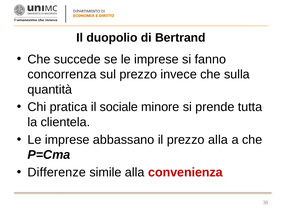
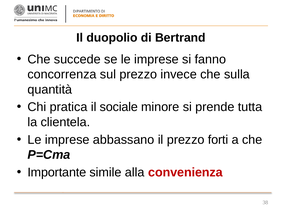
prezzo alla: alla -> forti
Differenze: Differenze -> Importante
